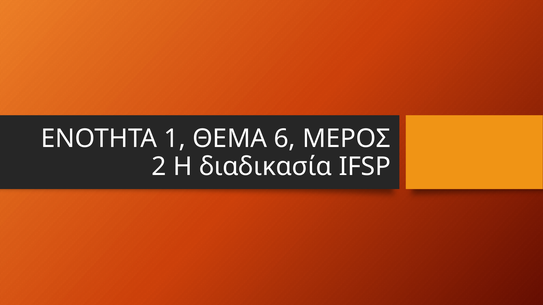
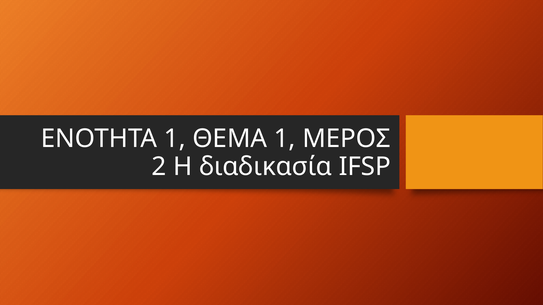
ΘΕΜΑ 6: 6 -> 1
